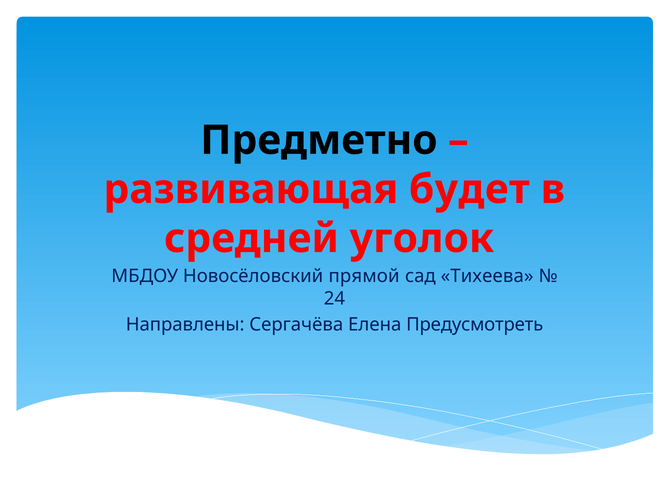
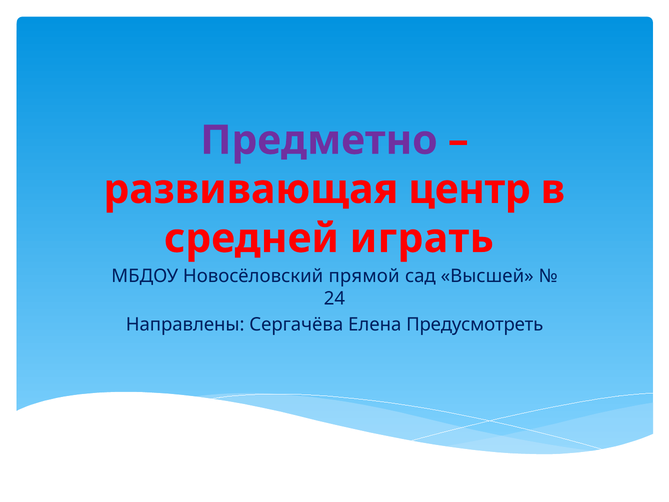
Предметно colour: black -> purple
будет: будет -> центр
уголок: уголок -> играть
Тихеева: Тихеева -> Высшей
